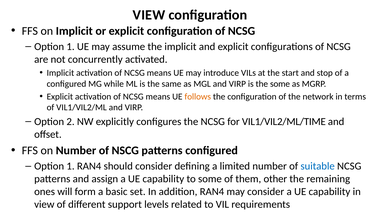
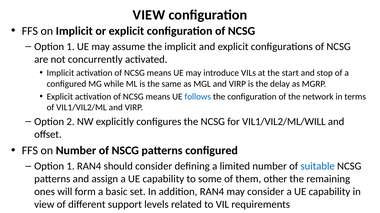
the some: some -> delay
follows colour: orange -> blue
VIL1/VIL2/ML/TIME: VIL1/VIL2/ML/TIME -> VIL1/VIL2/ML/WILL
